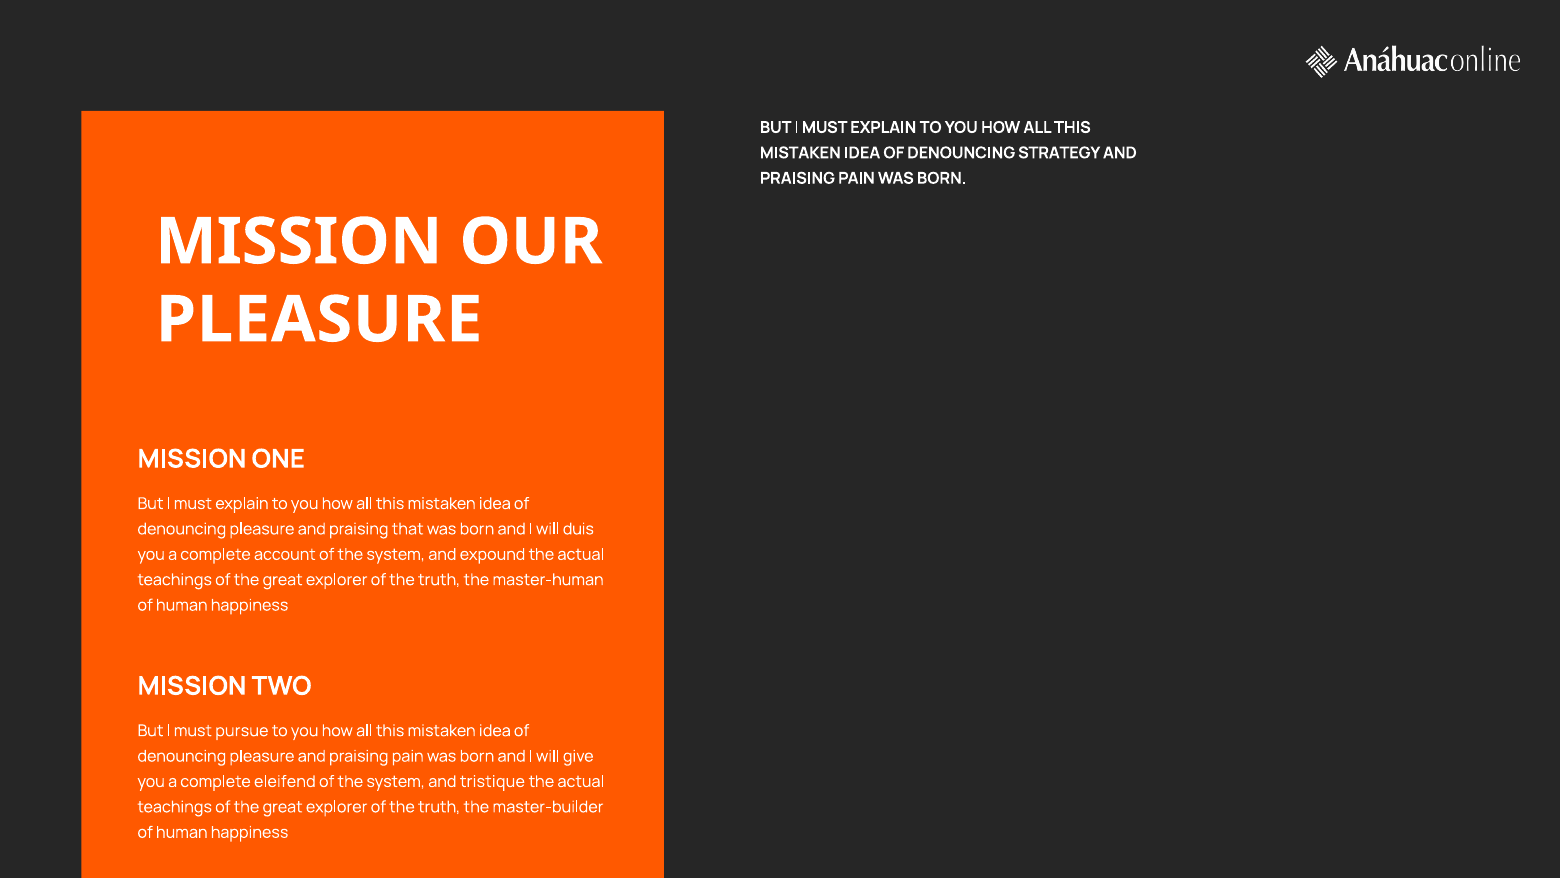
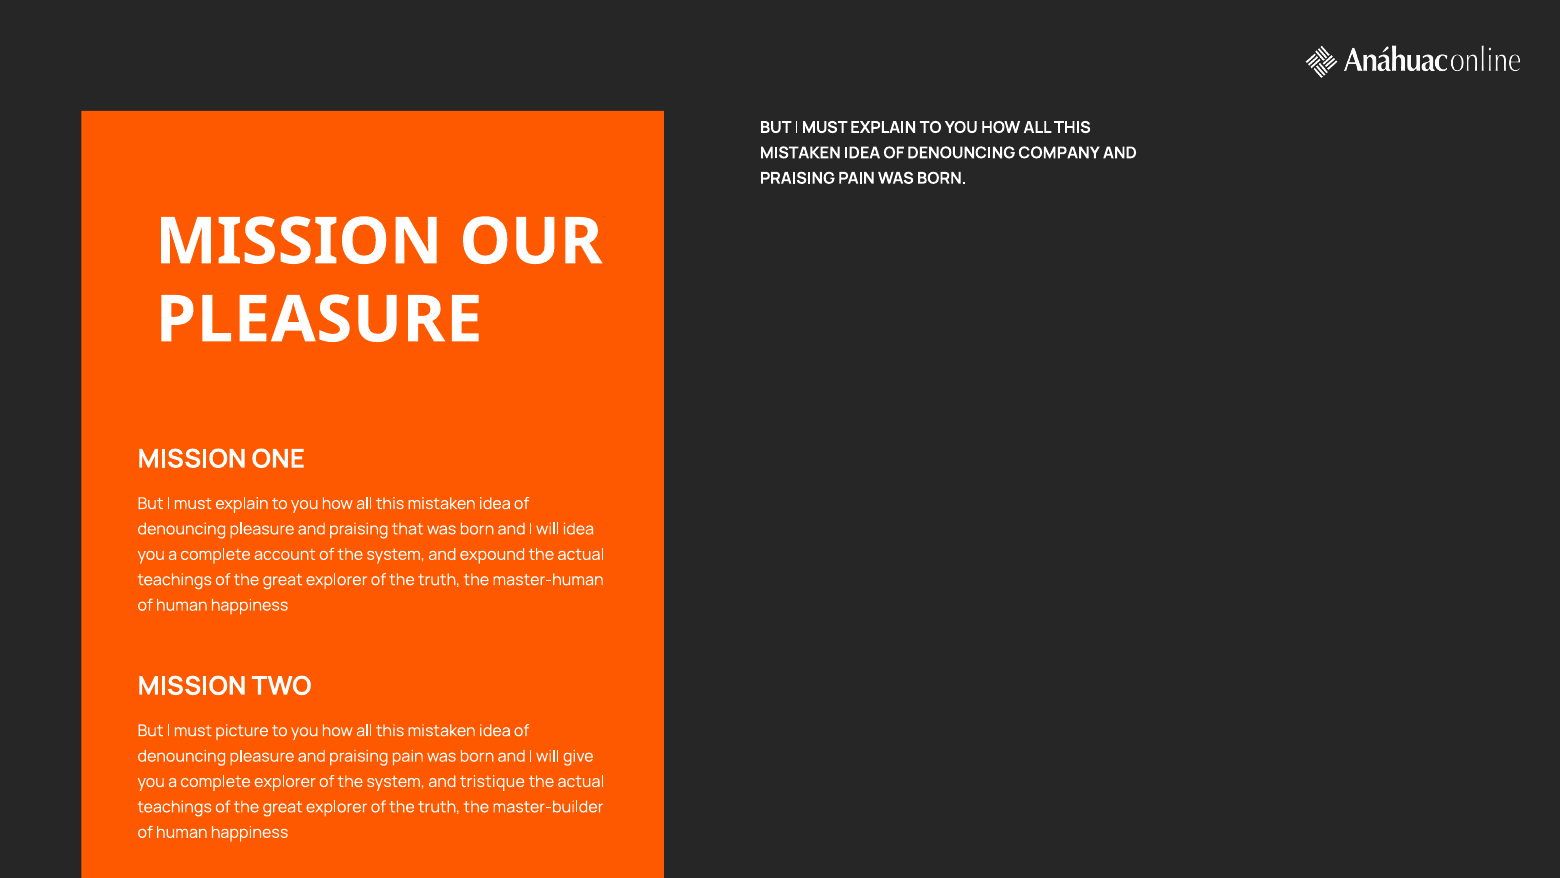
STRATEGY: STRATEGY -> COMPANY
will duis: duis -> idea
pursue: pursue -> picture
complete eleifend: eleifend -> explorer
